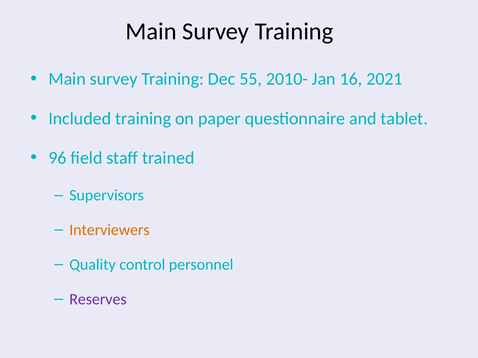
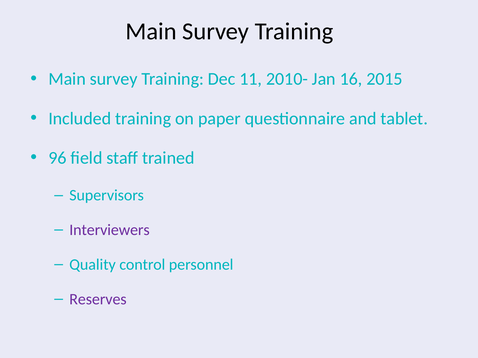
55: 55 -> 11
2021: 2021 -> 2015
Interviewers colour: orange -> purple
